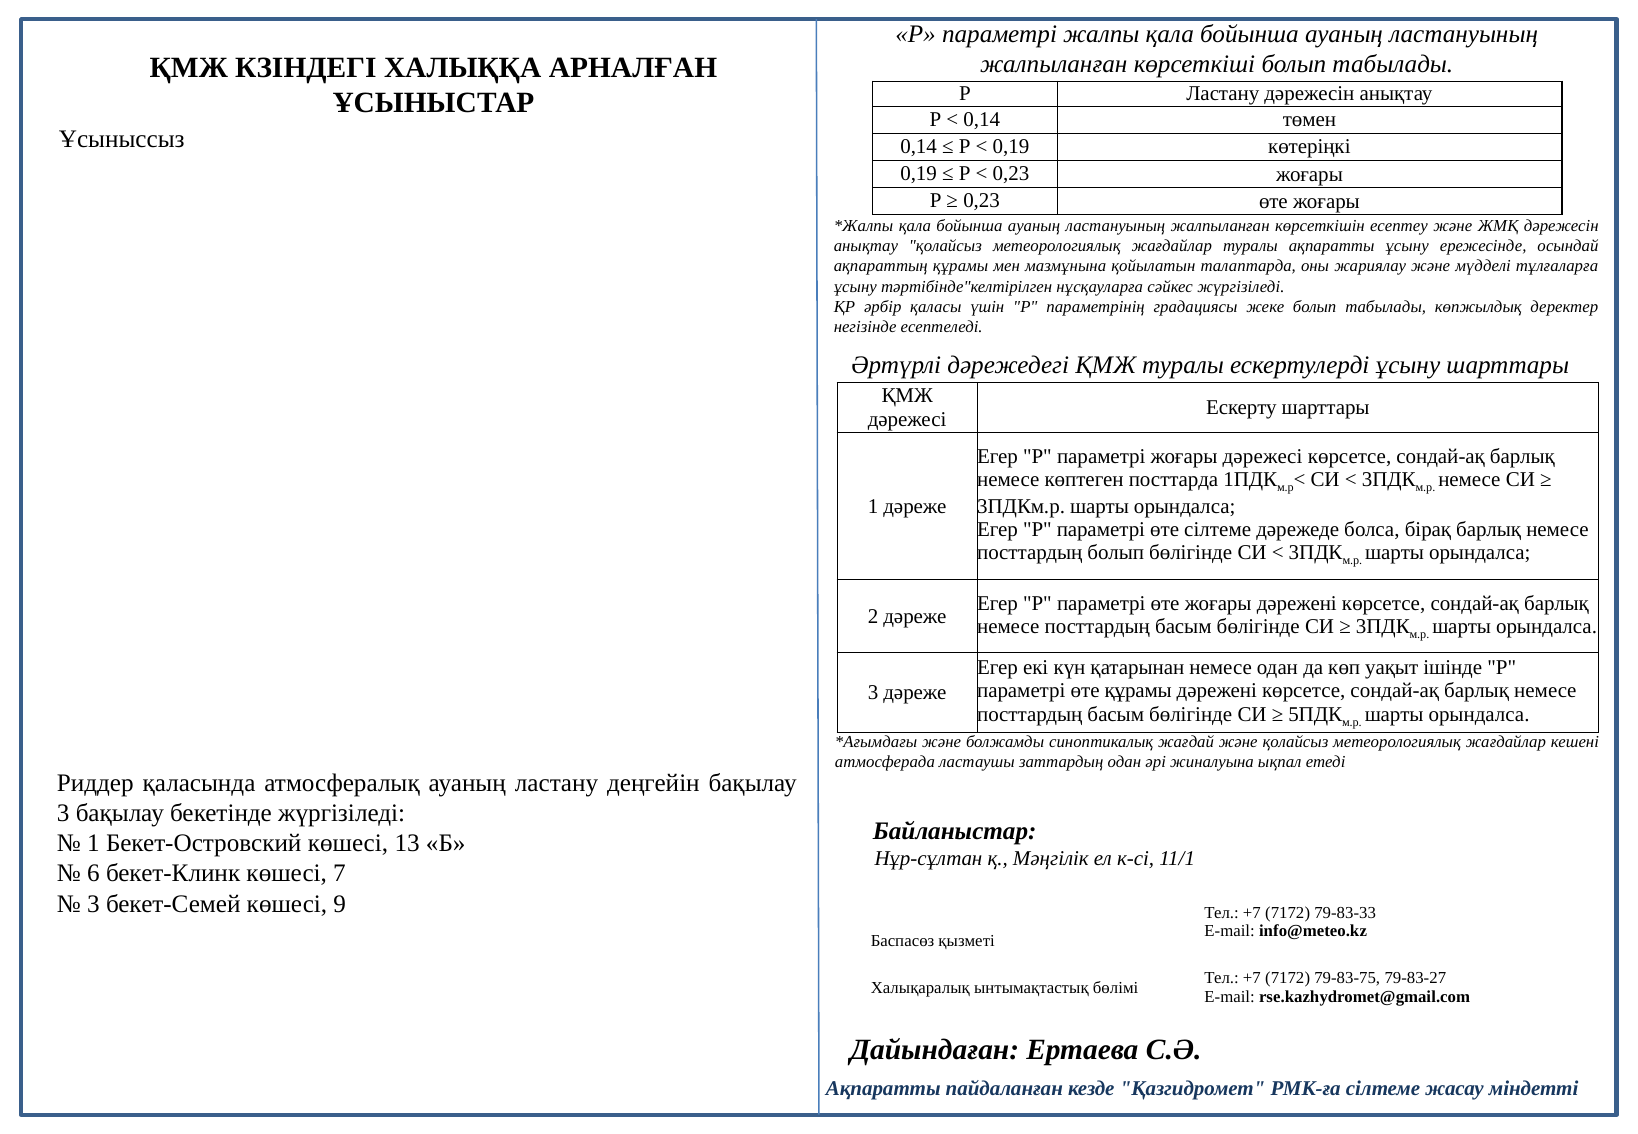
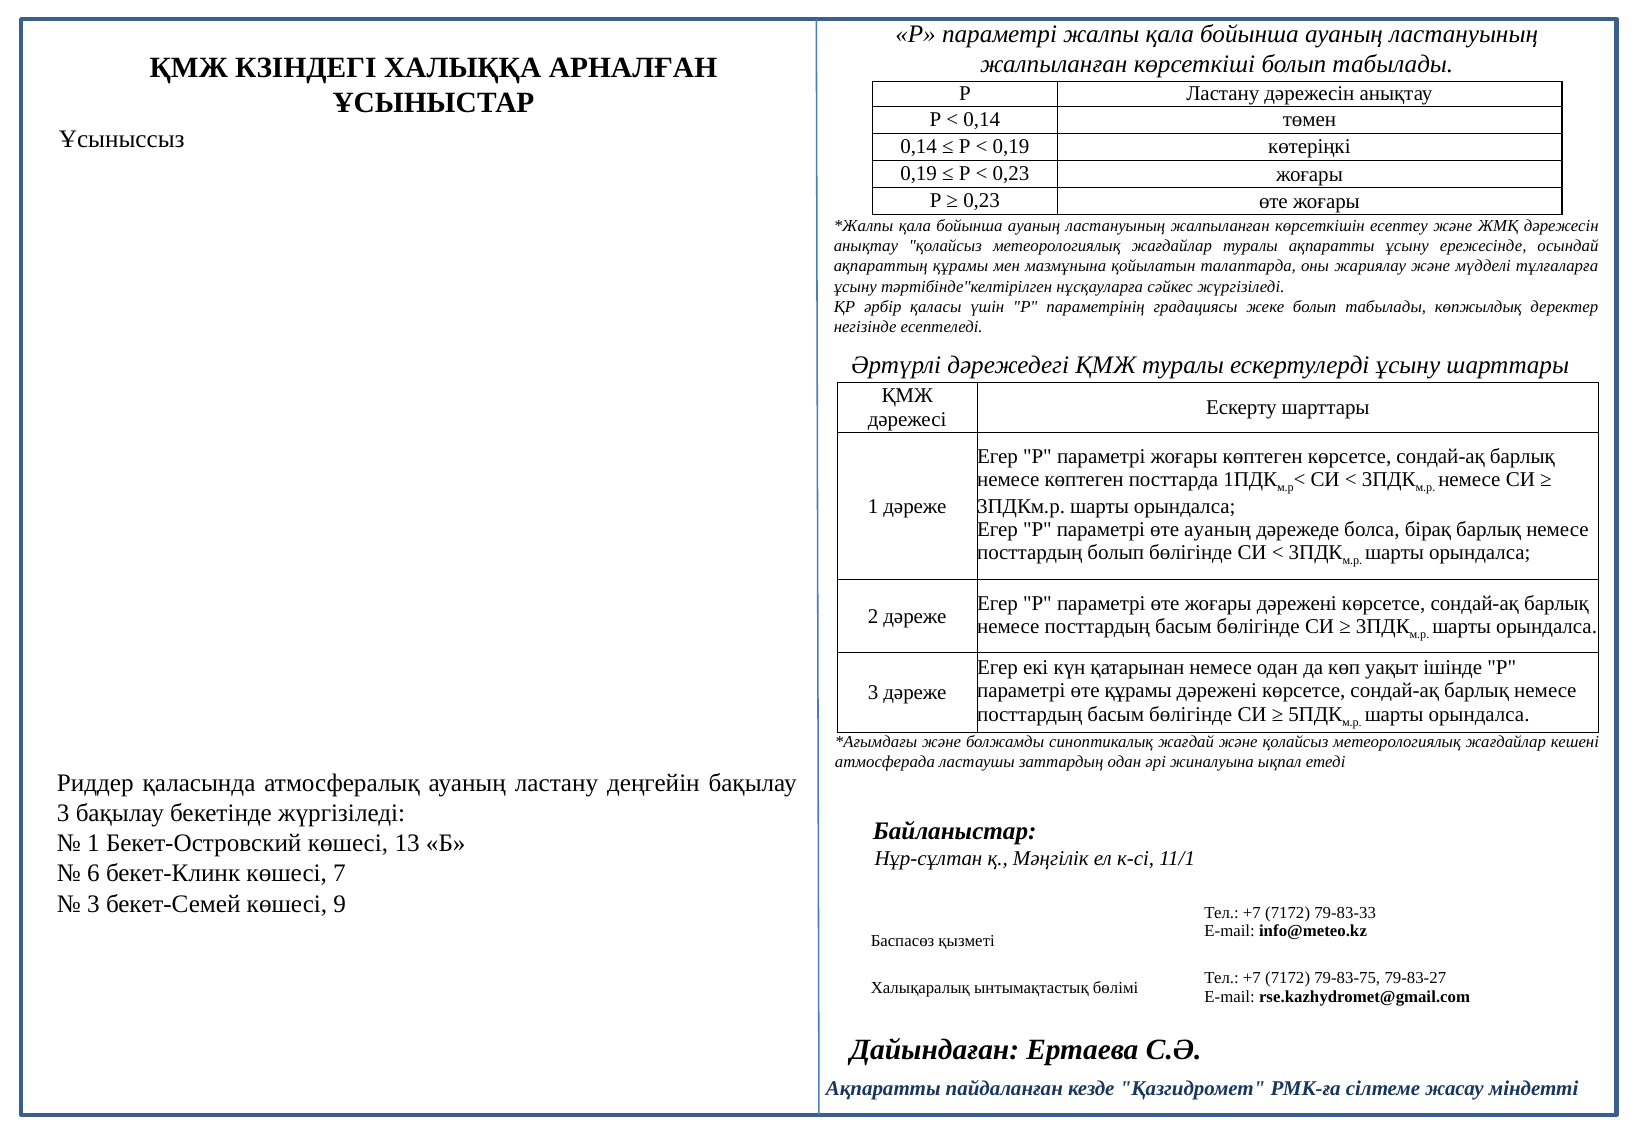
жоғары дәрежесі: дәрежесі -> көптеген
өте сілтеме: сілтеме -> ауаның
